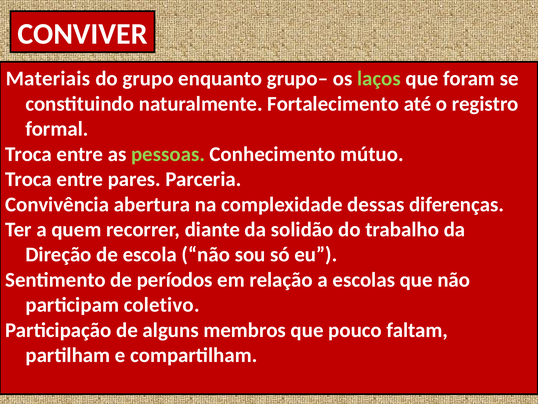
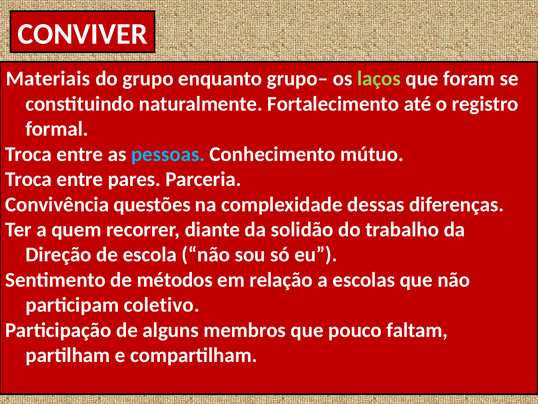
pessoas colour: light green -> light blue
abertura: abertura -> questões
períodos: períodos -> métodos
